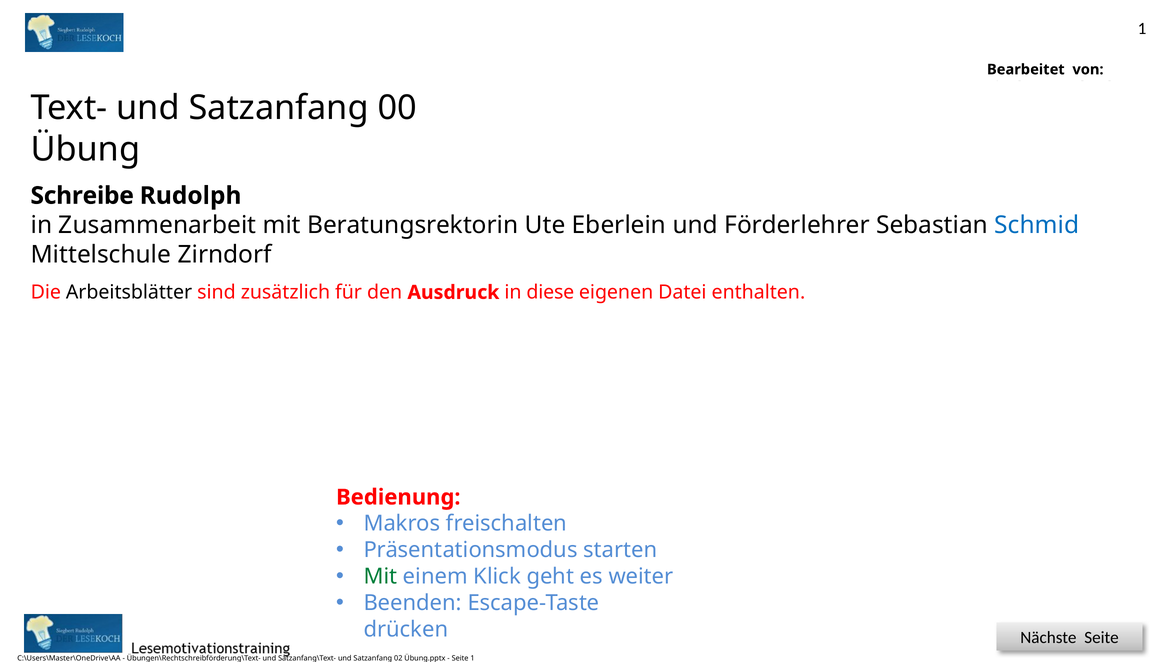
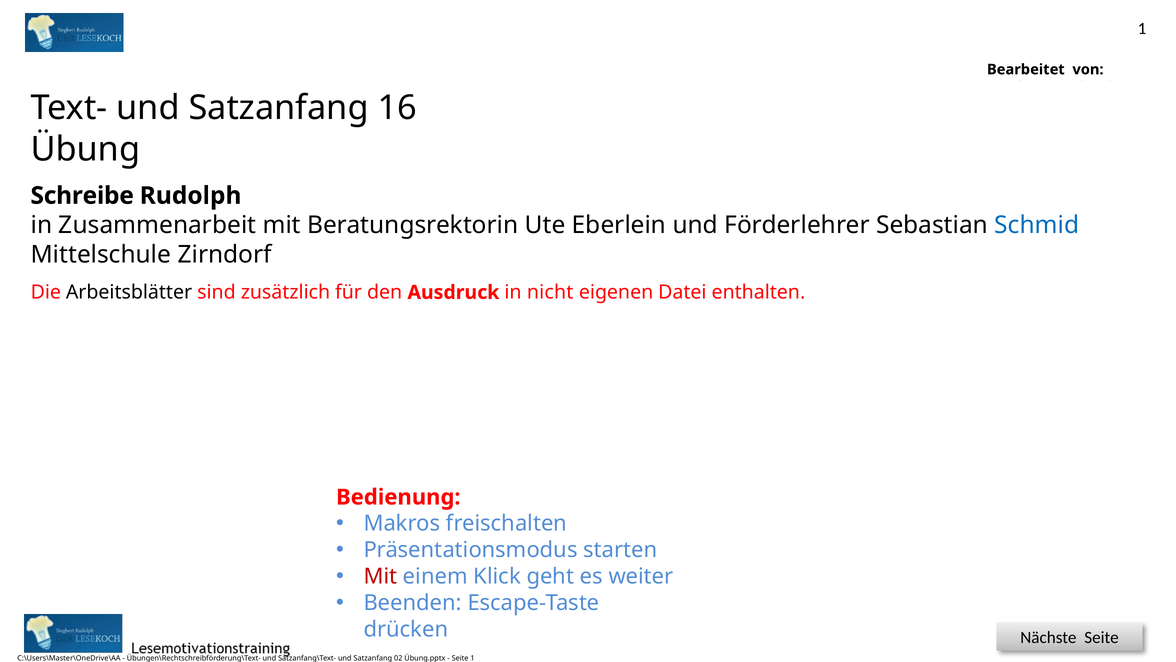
00: 00 -> 16
diese: diese -> nicht
Mit at (380, 576) colour: green -> red
